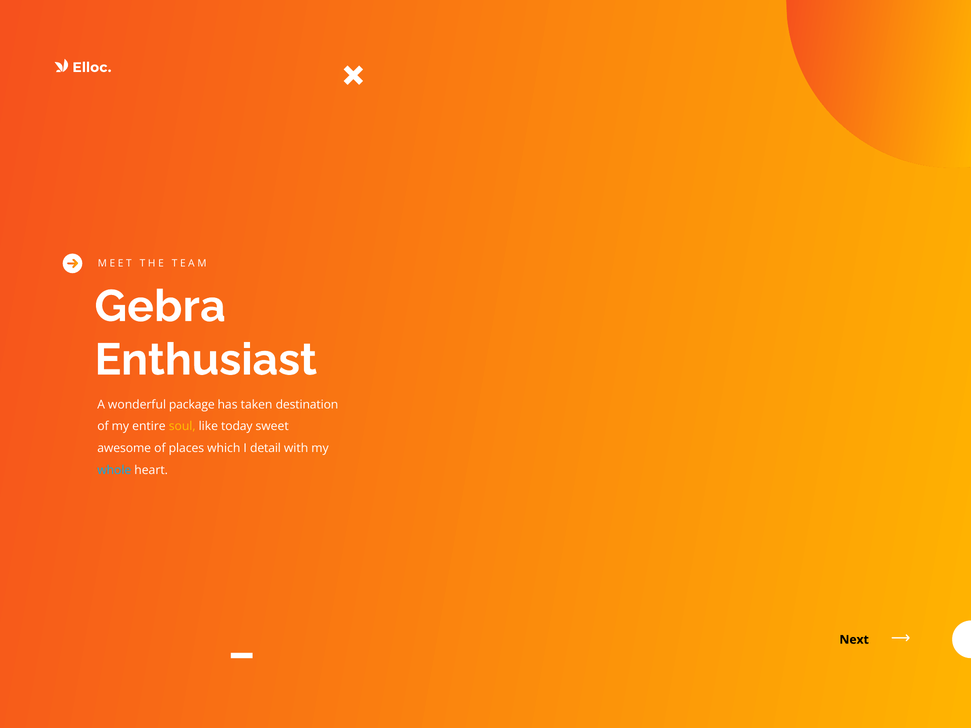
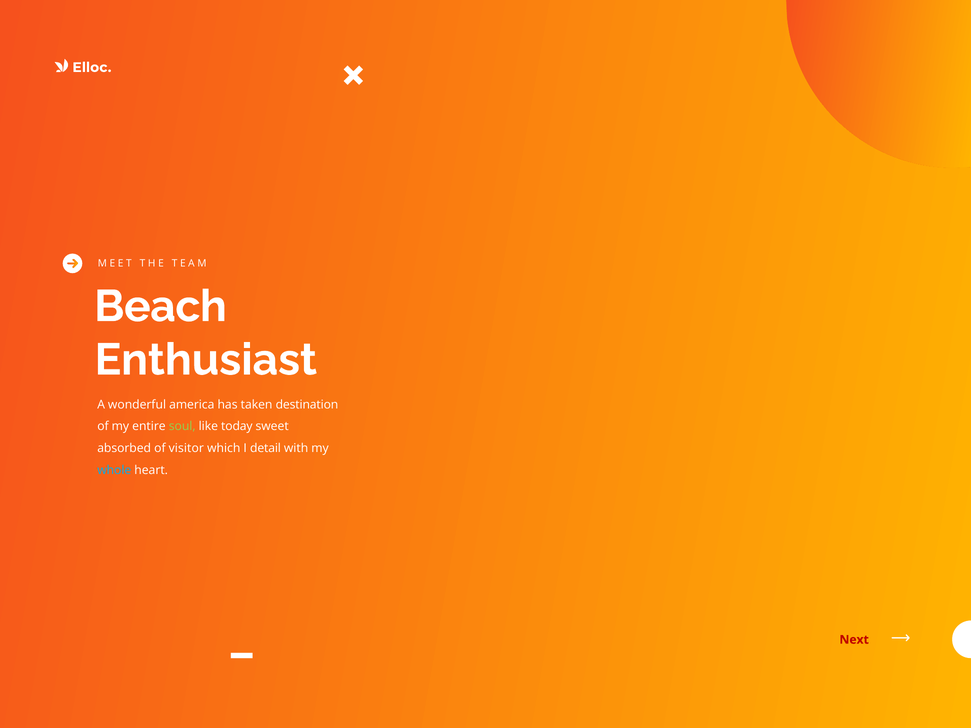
Gebra: Gebra -> Beach
package: package -> america
soul colour: yellow -> light green
awesome: awesome -> absorbed
places: places -> visitor
Next colour: black -> red
